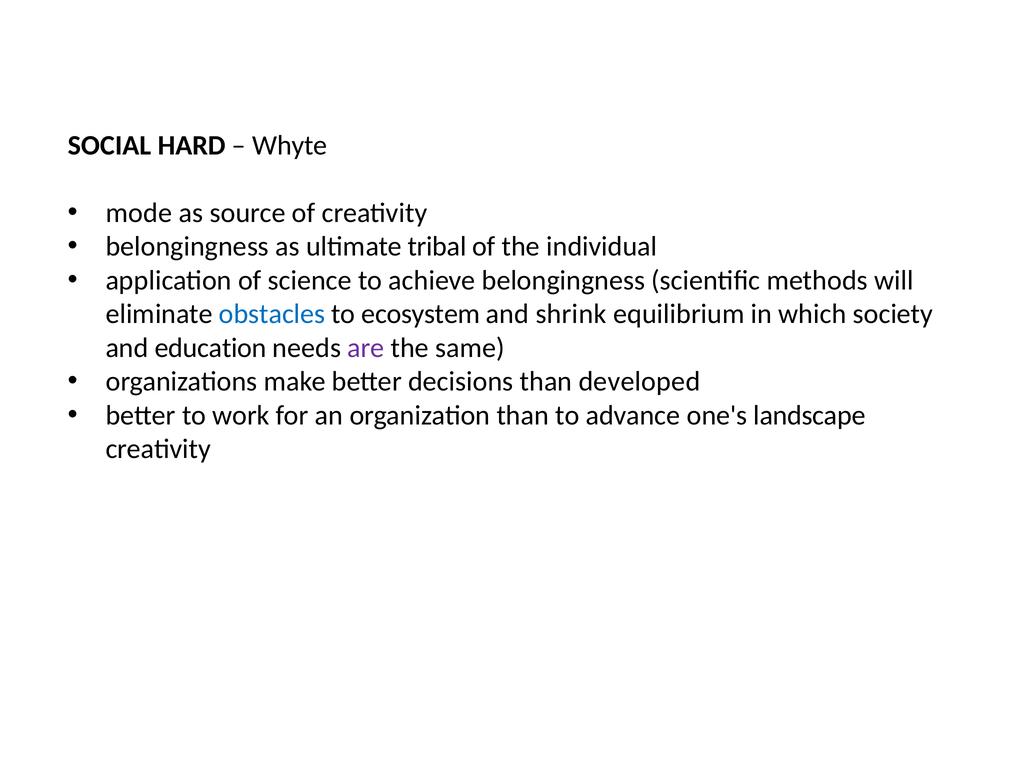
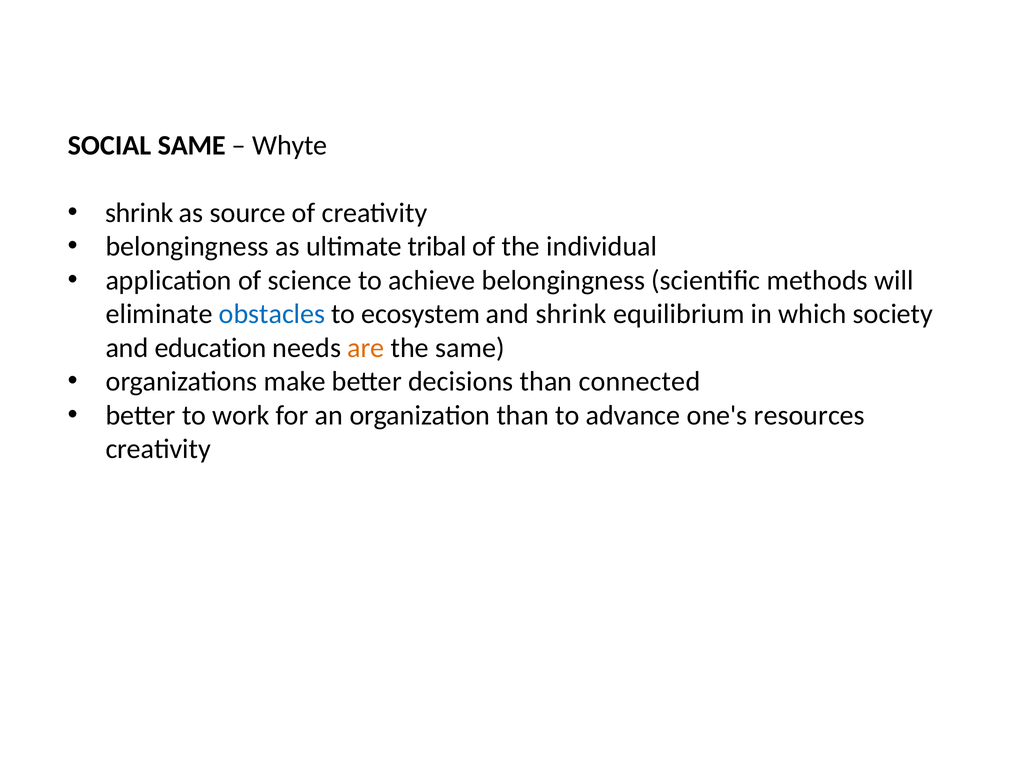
SOCIAL HARD: HARD -> SAME
mode at (139, 213): mode -> shrink
are colour: purple -> orange
developed: developed -> connected
landscape: landscape -> resources
